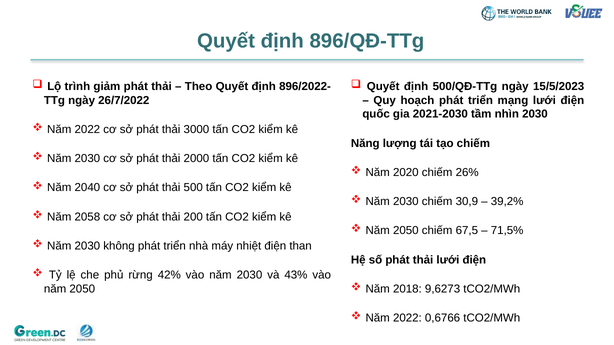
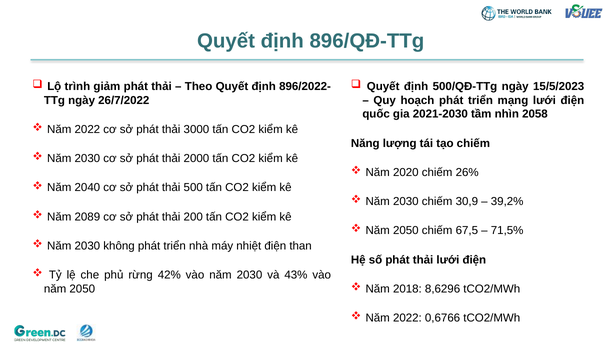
nhìn 2030: 2030 -> 2058
2058: 2058 -> 2089
9,6273: 9,6273 -> 8,6296
